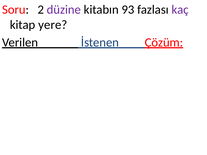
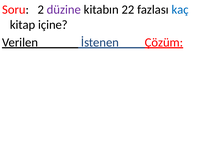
93: 93 -> 22
kaç colour: purple -> blue
yere: yere -> içine
